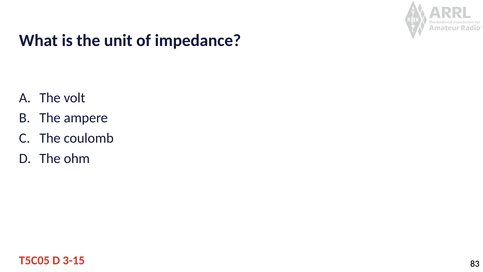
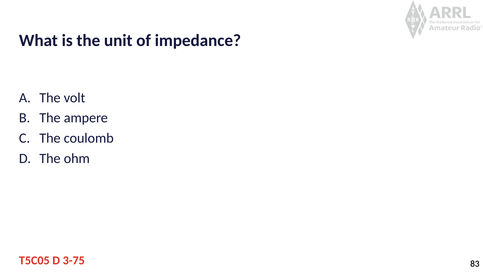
3-15: 3-15 -> 3-75
